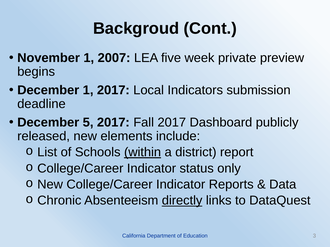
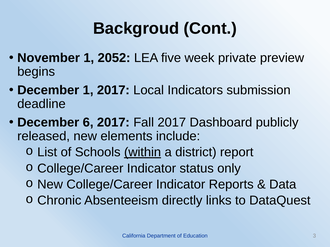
2007: 2007 -> 2052
5: 5 -> 6
directly underline: present -> none
